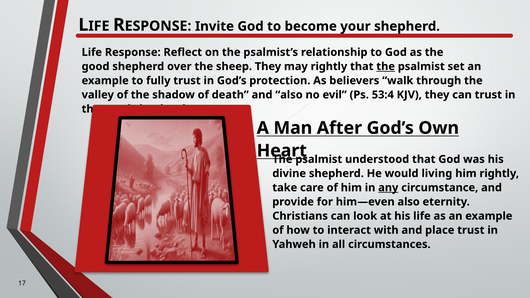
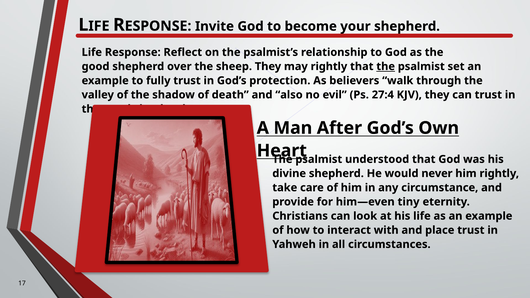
53:4: 53:4 -> 27:4
living: living -> never
any underline: present -> none
him—even also: also -> tiny
